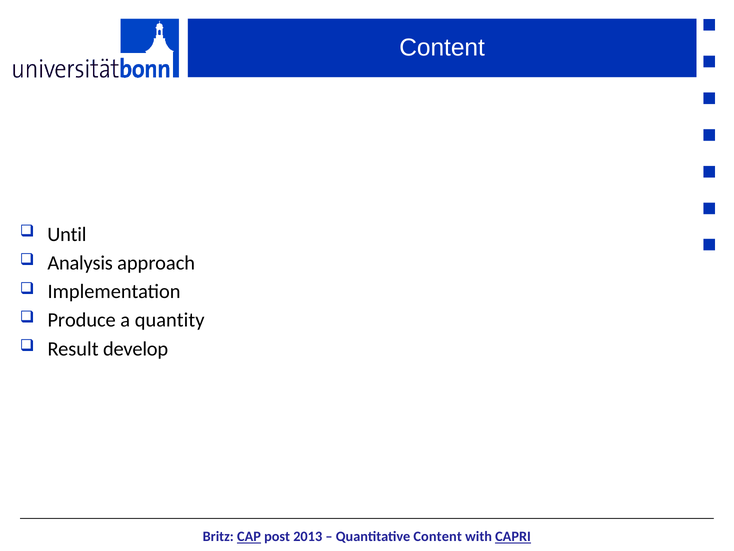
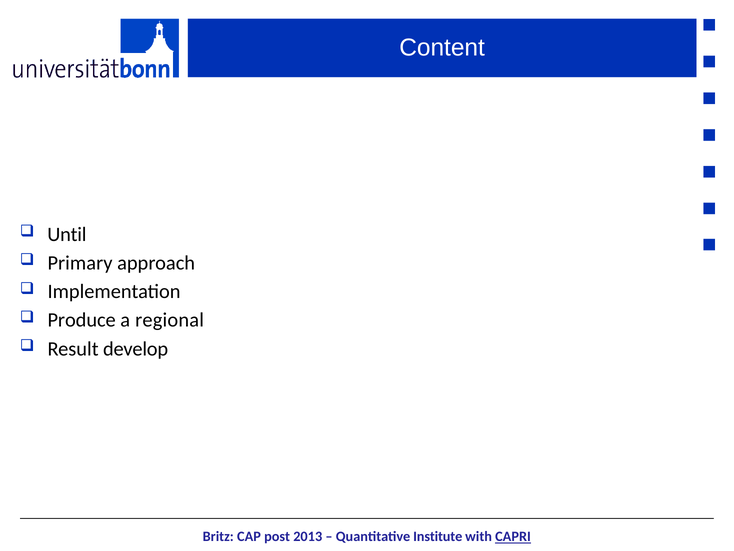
Analysis: Analysis -> Primary
quantity: quantity -> regional
CAP underline: present -> none
Quantitative Content: Content -> Institute
